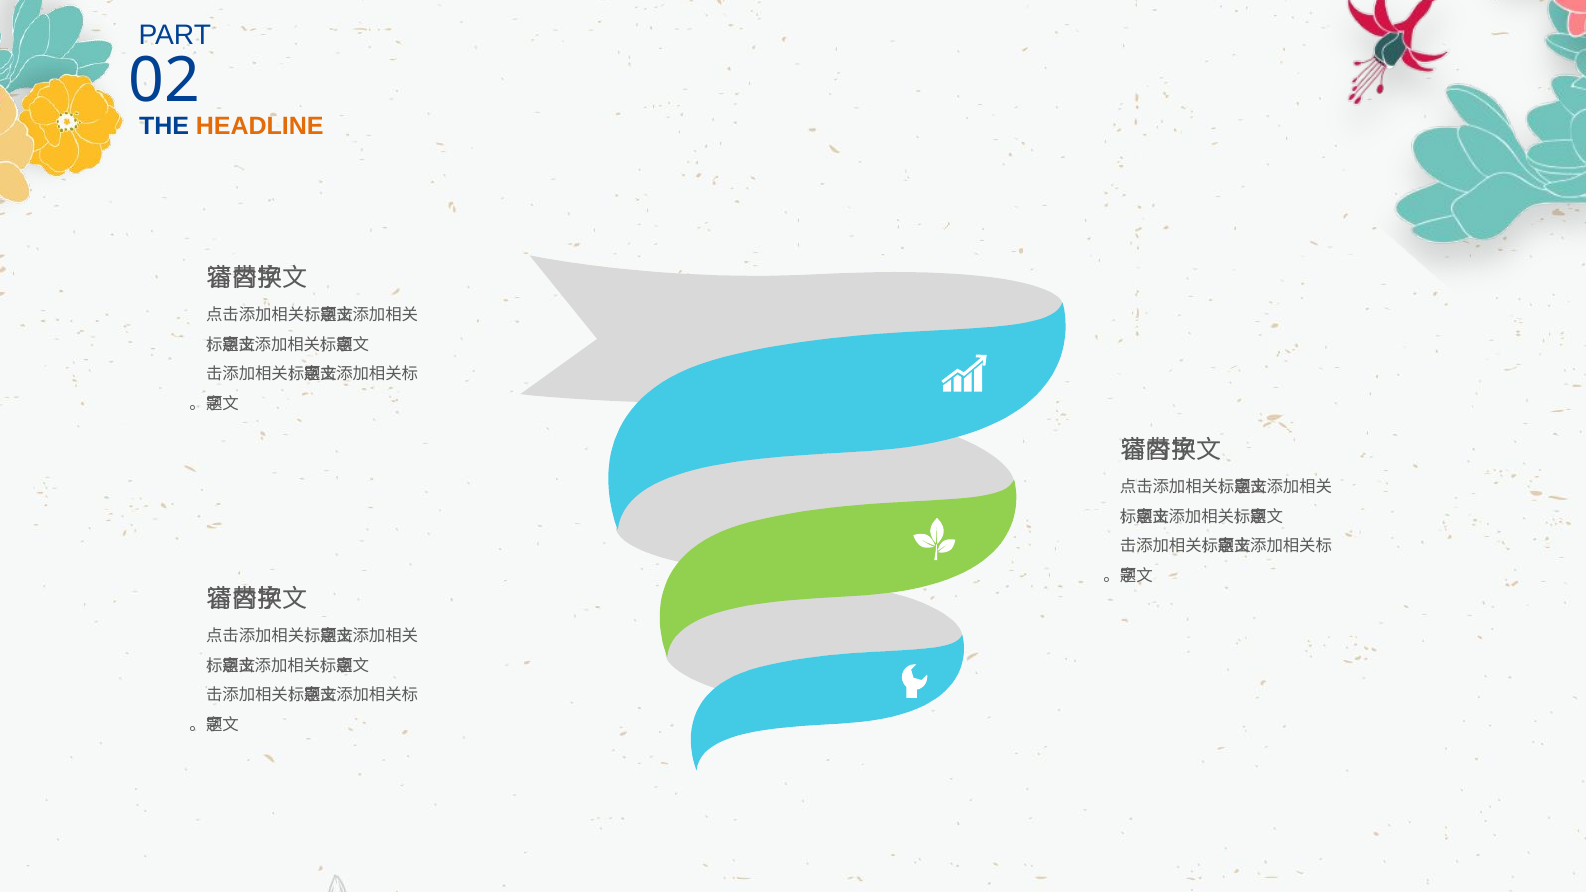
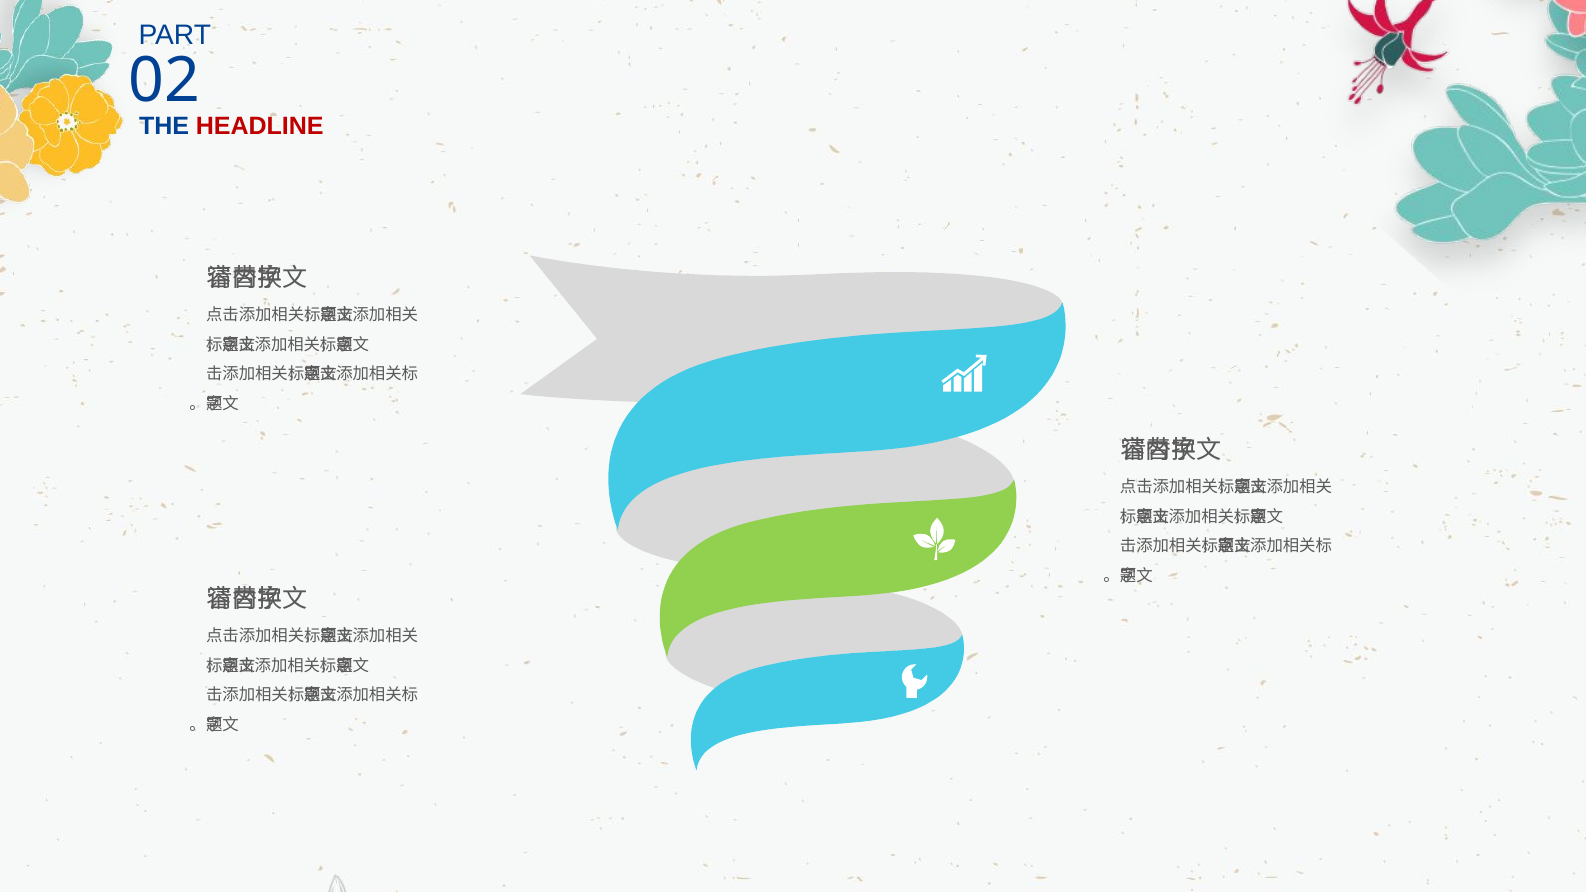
HEADLINE colour: orange -> red
